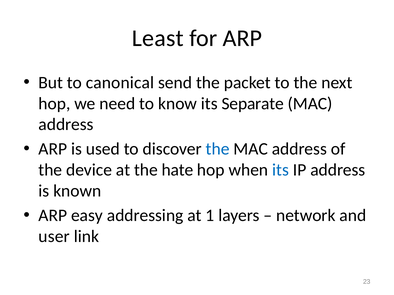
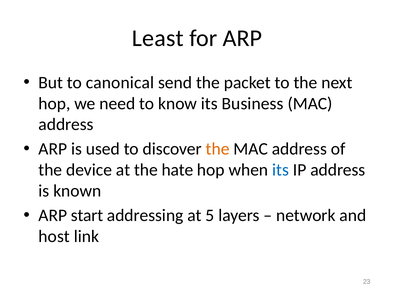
Separate: Separate -> Business
the at (218, 149) colour: blue -> orange
easy: easy -> start
1: 1 -> 5
user: user -> host
